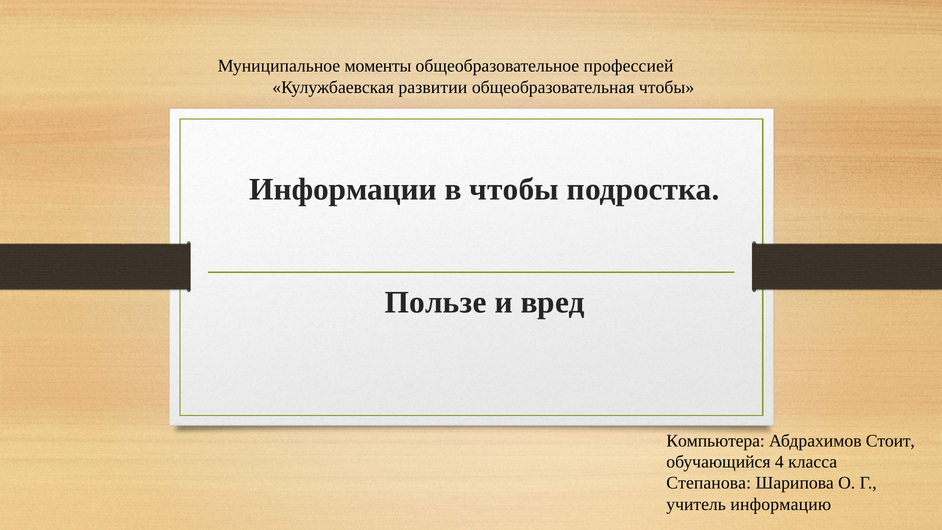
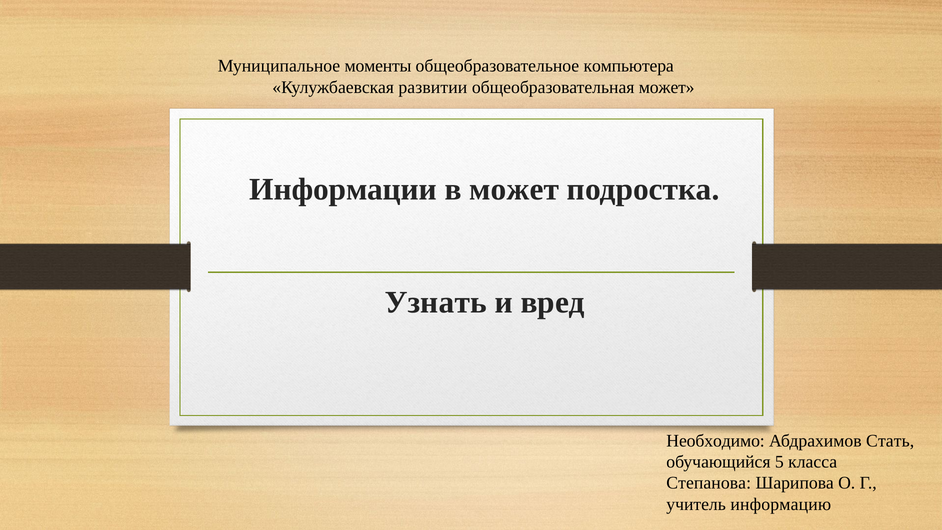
профессией: профессией -> компьютера
общеобразовательная чтобы: чтобы -> может
в чтобы: чтобы -> может
Пользе: Пользе -> Узнать
Компьютера: Компьютера -> Необходимо
Стоит: Стоит -> Стать
4: 4 -> 5
